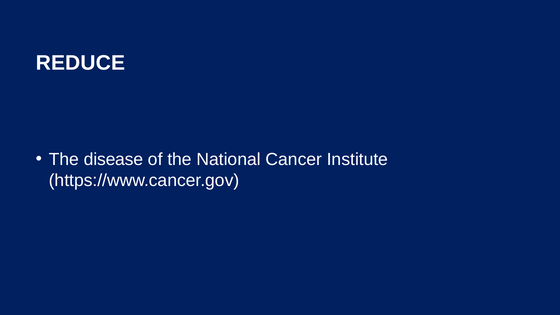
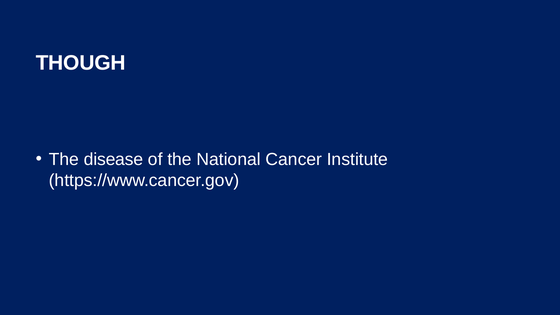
REDUCE: REDUCE -> THOUGH
